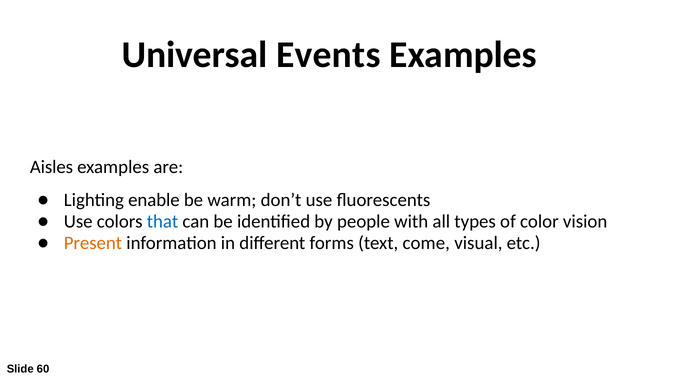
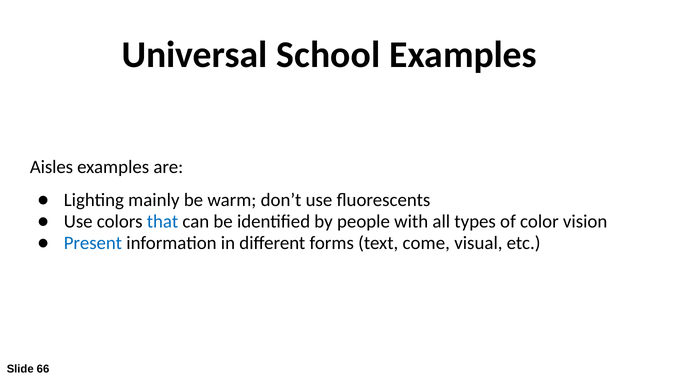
Events: Events -> School
enable: enable -> mainly
Present colour: orange -> blue
60: 60 -> 66
